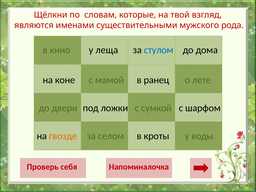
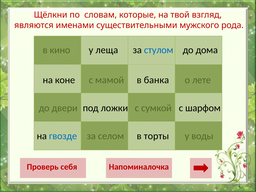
ранец: ранец -> банка
гвозде colour: orange -> blue
кроты: кроты -> торты
